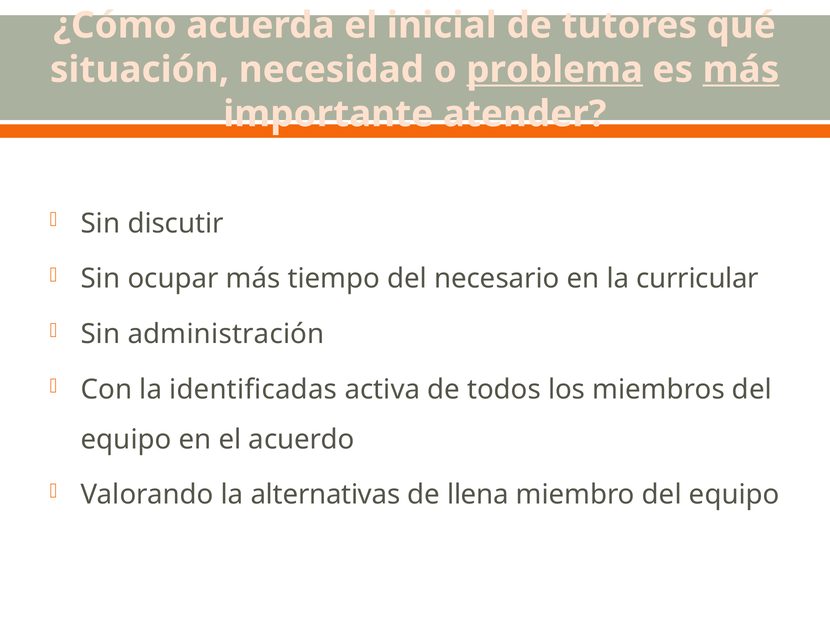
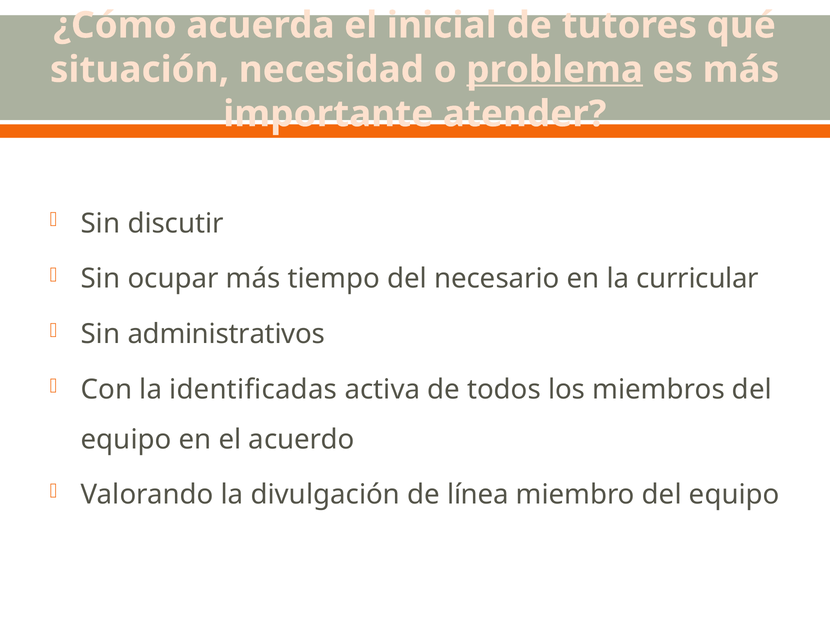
más at (741, 70) underline: present -> none
administración: administración -> administrativos
alternativas: alternativas -> divulgación
llena: llena -> línea
